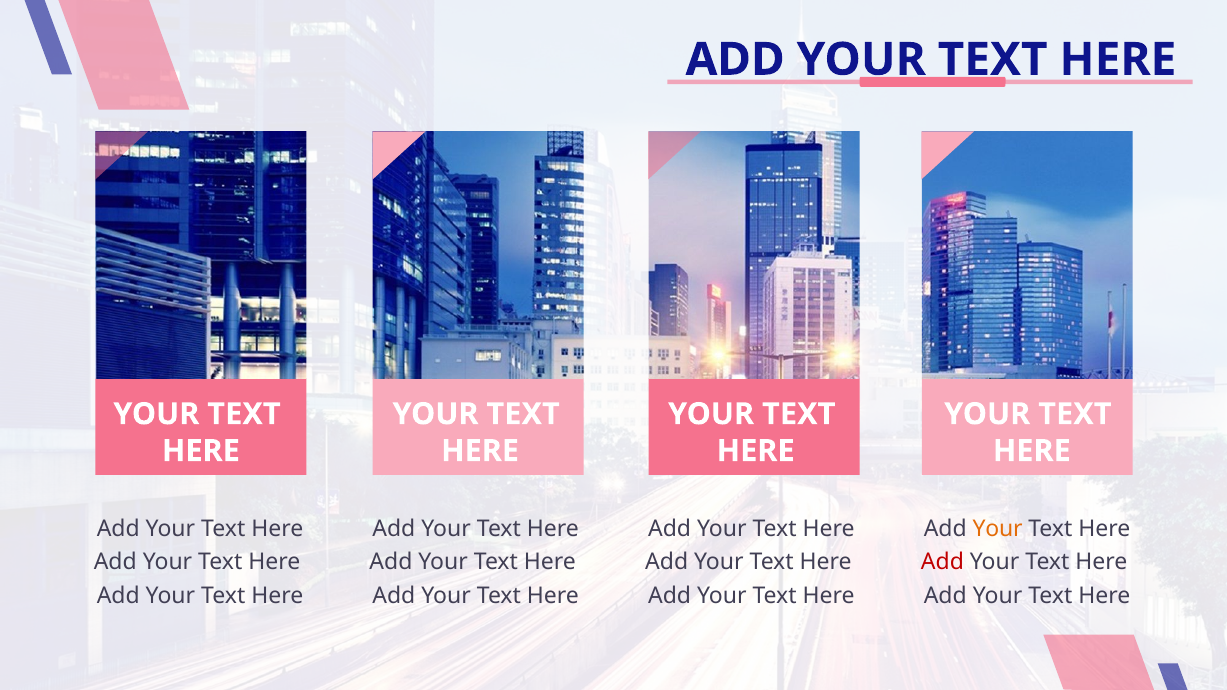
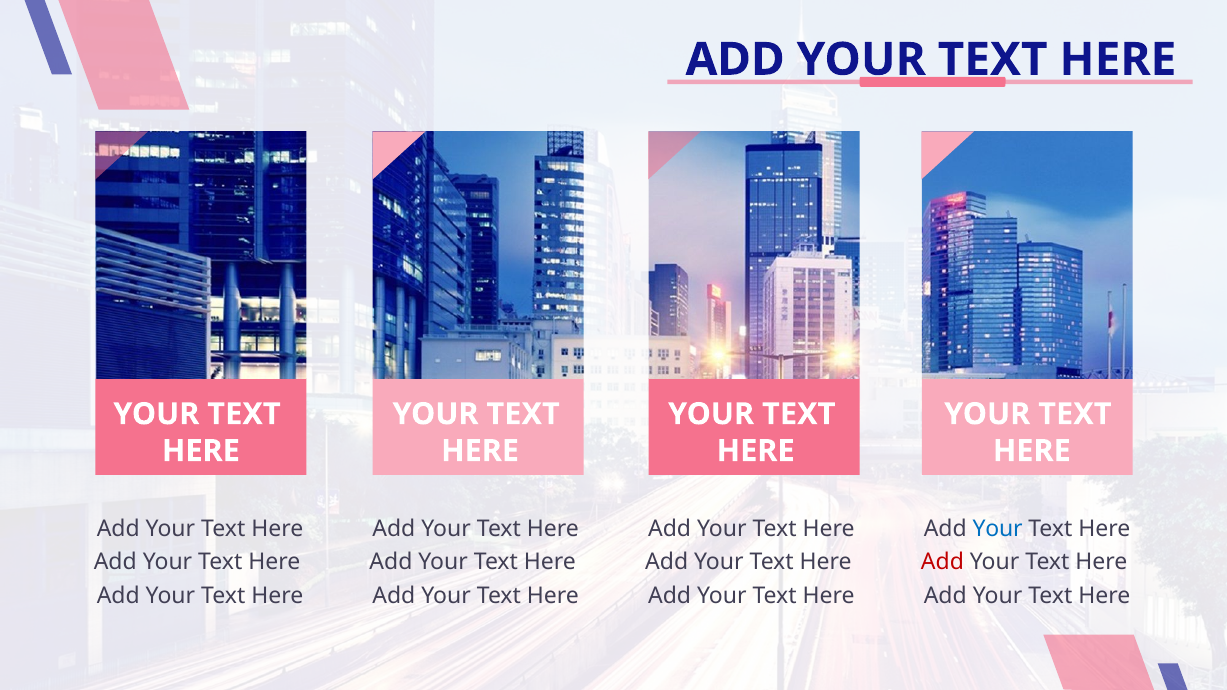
Your at (998, 529) colour: orange -> blue
